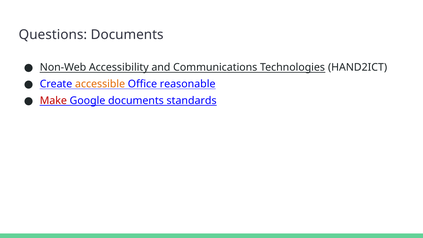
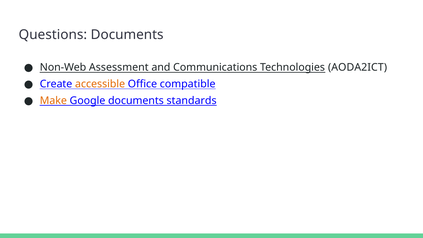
Accessibility: Accessibility -> Assessment
HAND2ICT: HAND2ICT -> AODA2ICT
reasonable: reasonable -> compatible
Make colour: red -> orange
